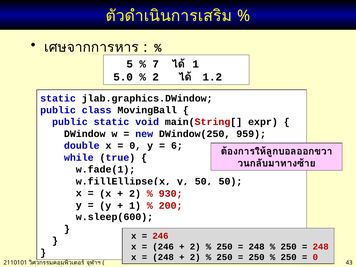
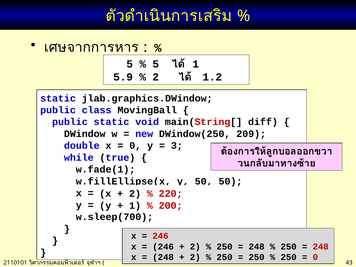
7 at (156, 64): 7 -> 5
5.0: 5.0 -> 5.9
expr: expr -> diff
959: 959 -> 209
6: 6 -> 3
930: 930 -> 220
w.sleep(600: w.sleep(600 -> w.sleep(700
